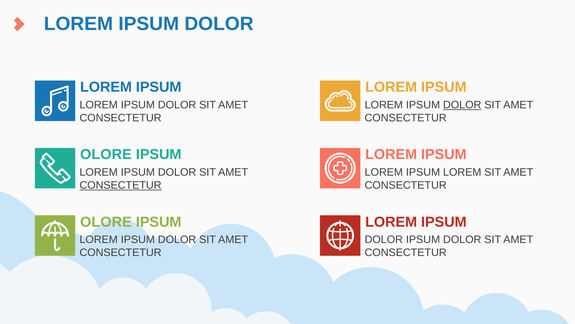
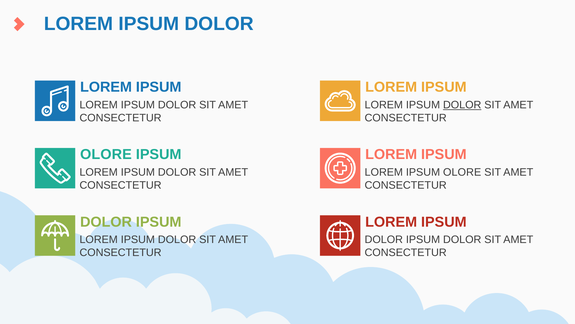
LOREM at (462, 172): LOREM -> OLORE
CONSECTETUR at (121, 185) underline: present -> none
OLORE at (106, 222): OLORE -> DOLOR
